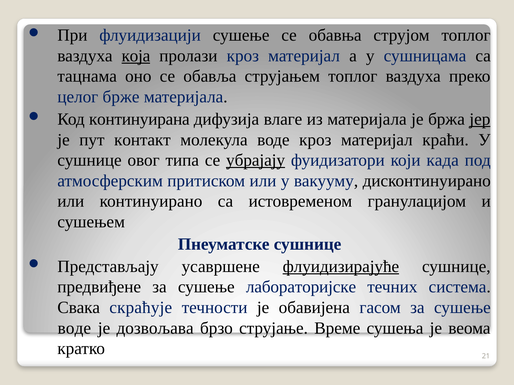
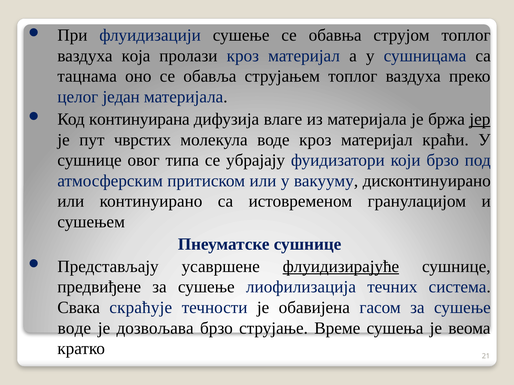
која underline: present -> none
брже: брже -> један
контакт: контакт -> чврстих
убрајају underline: present -> none
који када: када -> брзо
лабораторијске: лабораторијске -> лиофилизација
